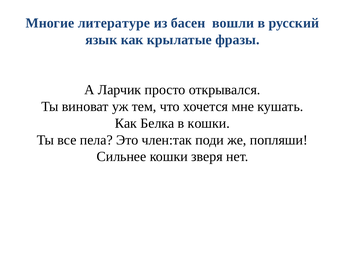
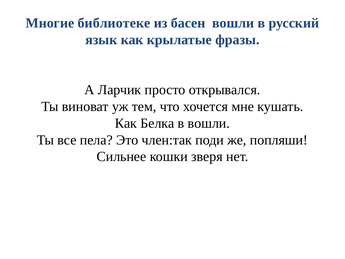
литературе: литературе -> библиотеке
в кошки: кошки -> вошли
